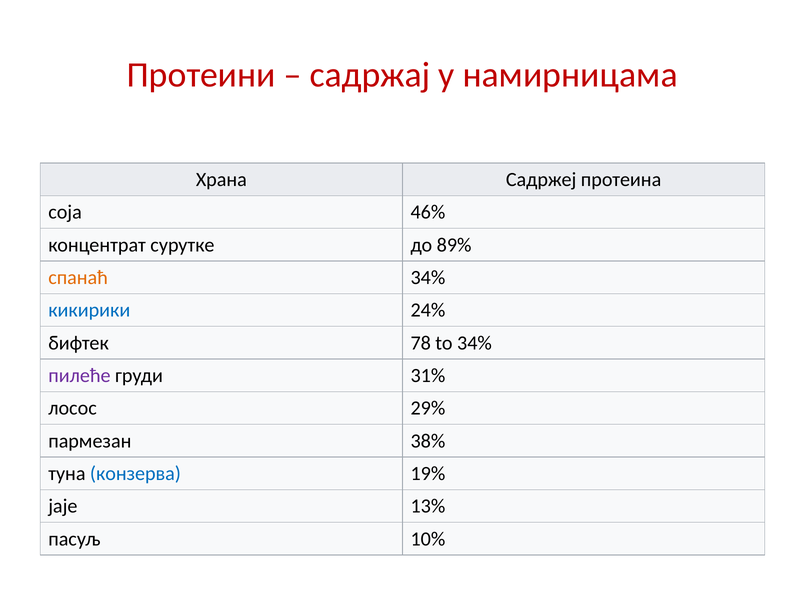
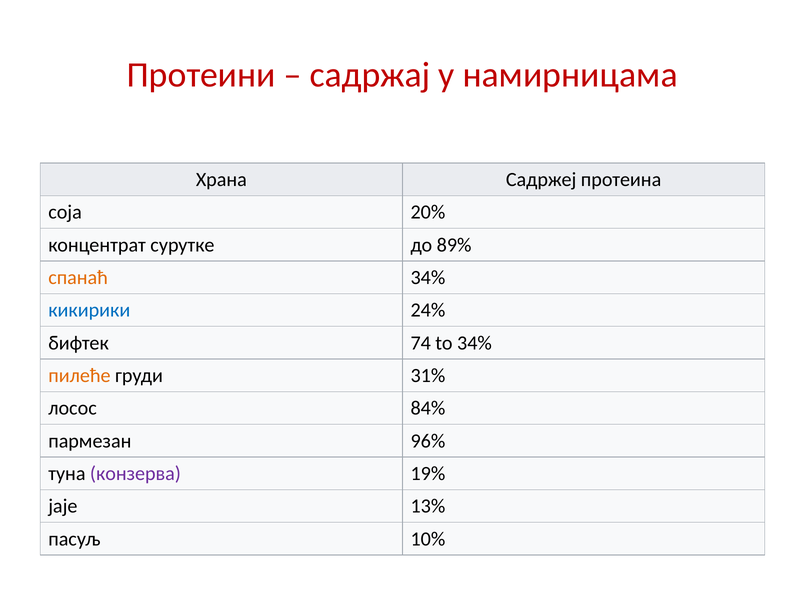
46%: 46% -> 20%
78: 78 -> 74
пилеће colour: purple -> orange
29%: 29% -> 84%
38%: 38% -> 96%
конзерва colour: blue -> purple
